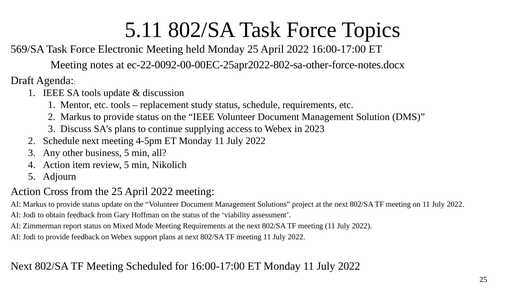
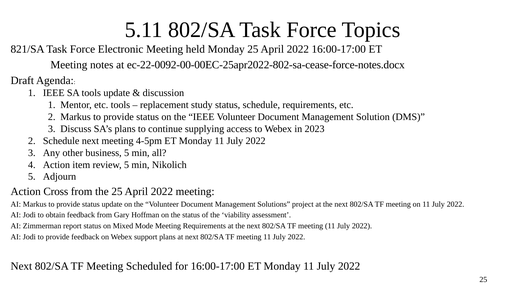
569/SA: 569/SA -> 821/SA
ec-22-0092-00-00EC-25apr2022-802-sa-other-force-notes.docx: ec-22-0092-00-00EC-25apr2022-802-sa-other-force-notes.docx -> ec-22-0092-00-00EC-25apr2022-802-sa-cease-force-notes.docx
